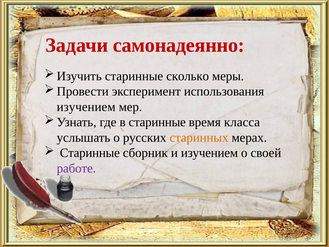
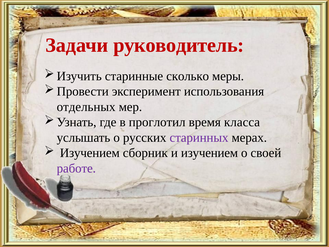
самонадеянно: самонадеянно -> руководитель
изучением at (86, 107): изучением -> отдельных
в старинные: старинные -> проглотил
старинных colour: orange -> purple
Старинные at (90, 153): Старинные -> Изучением
